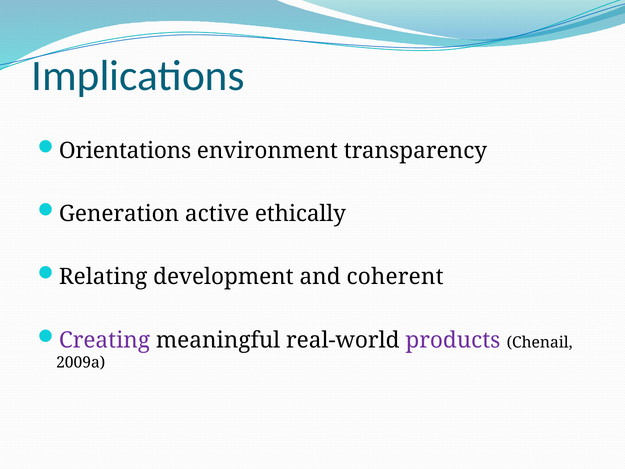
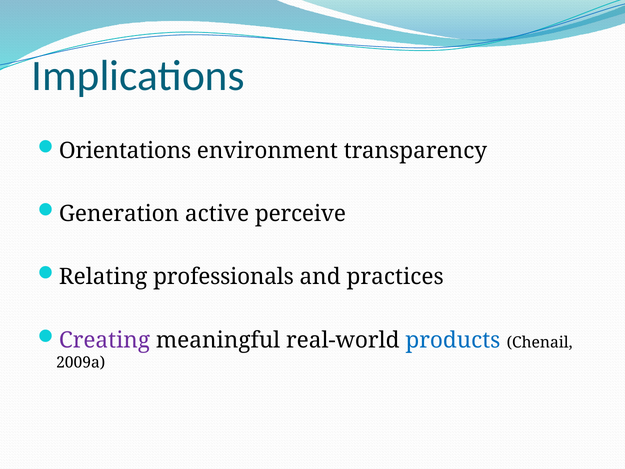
ethically: ethically -> perceive
development: development -> professionals
coherent: coherent -> practices
products colour: purple -> blue
